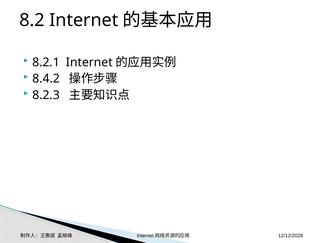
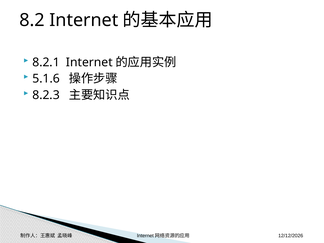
8.4.2: 8.4.2 -> 5.1.6
